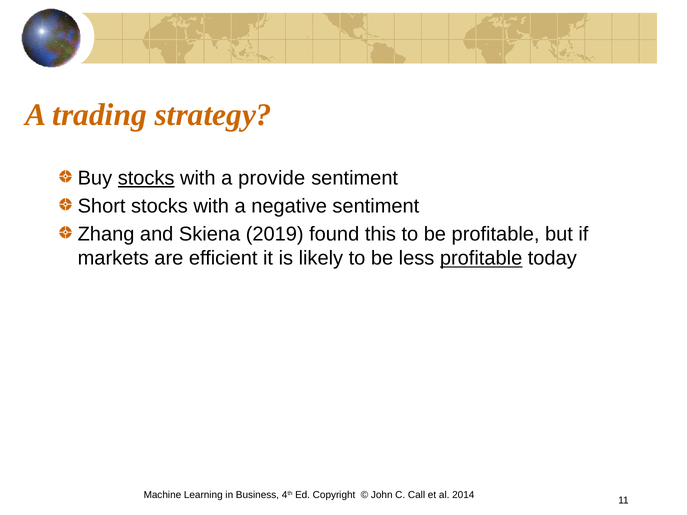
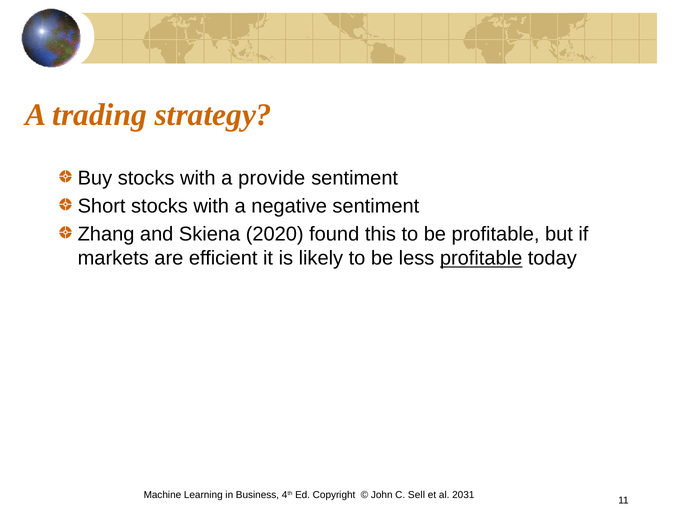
stocks at (146, 178) underline: present -> none
2019: 2019 -> 2020
Call: Call -> Sell
2014: 2014 -> 2031
